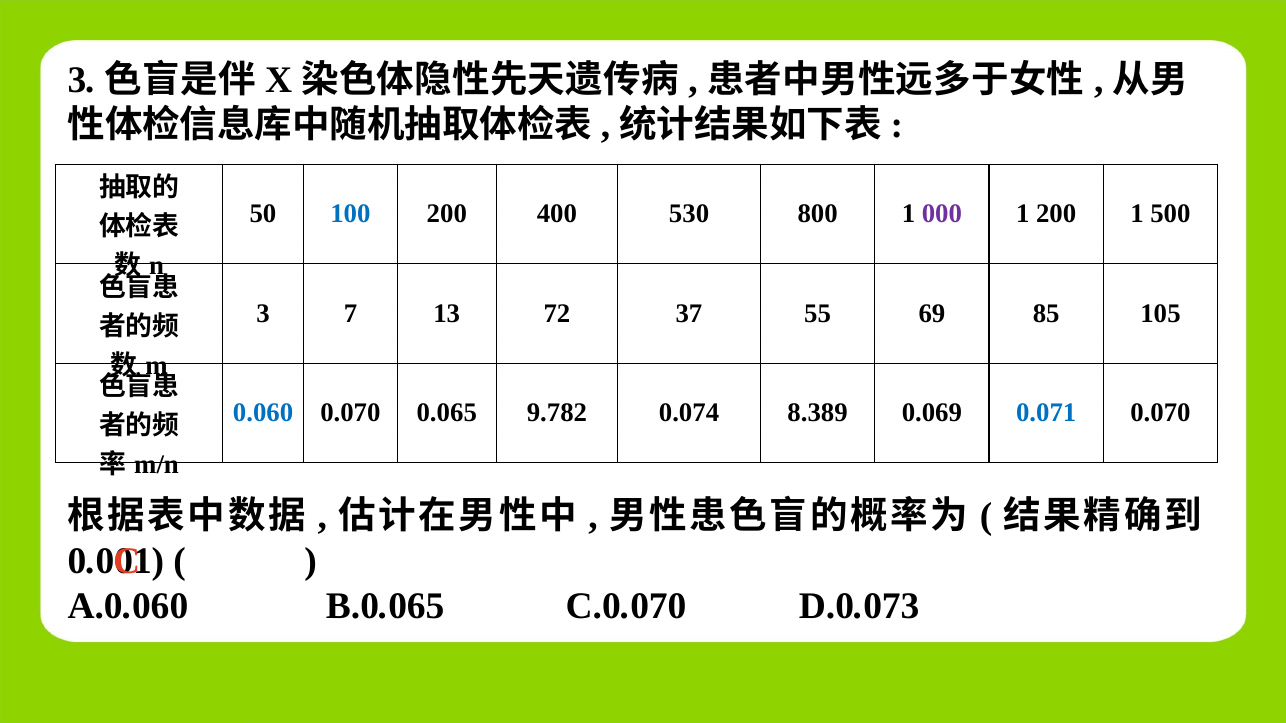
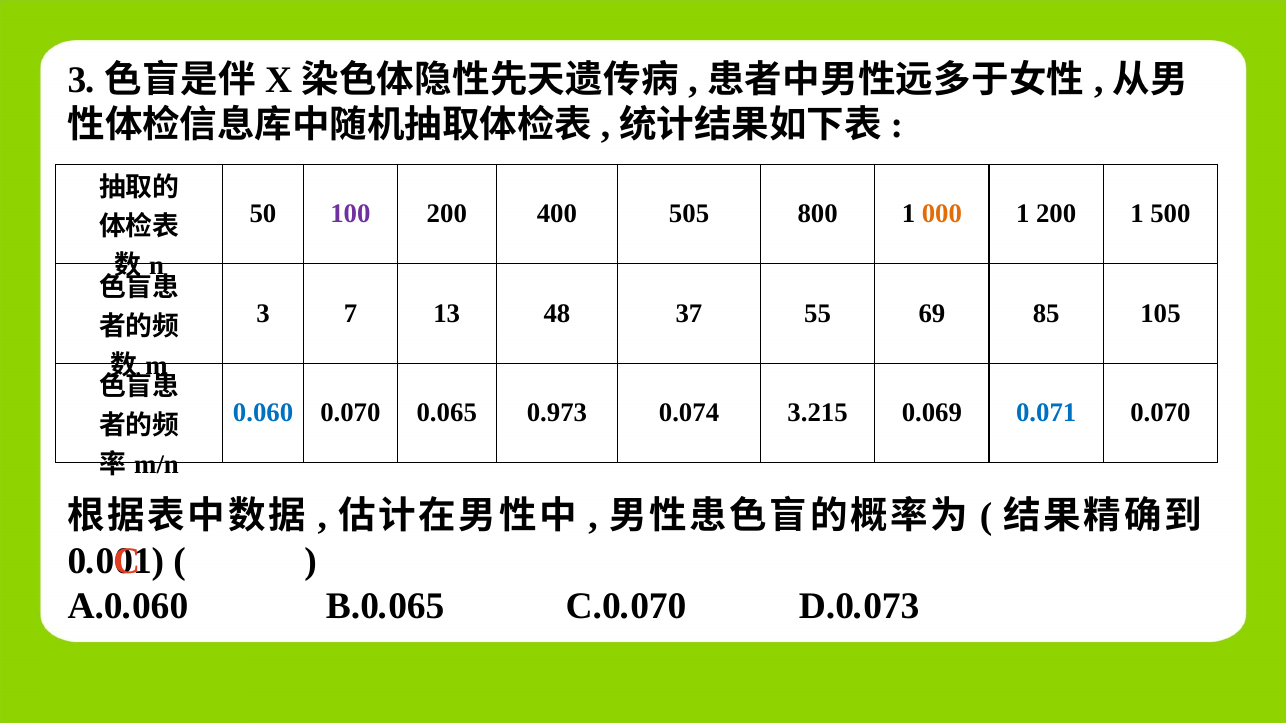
100 colour: blue -> purple
530: 530 -> 505
000 colour: purple -> orange
72: 72 -> 48
9.782: 9.782 -> 0.973
8.389: 8.389 -> 3.215
